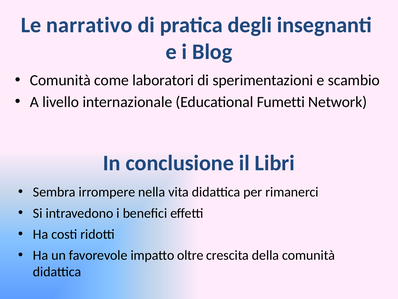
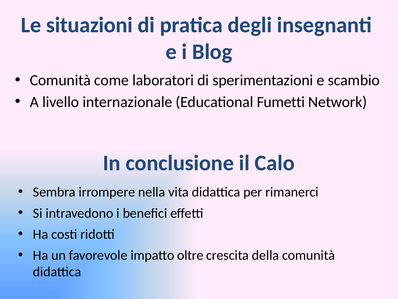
narrativo: narrativo -> situazioni
Libri: Libri -> Calo
